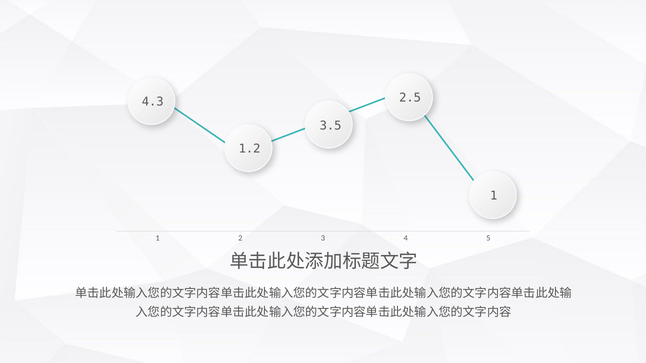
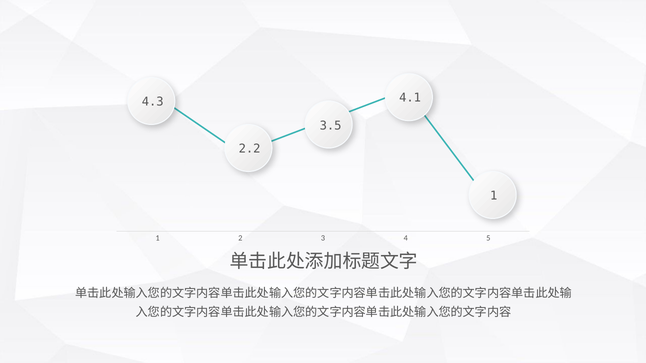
2.5: 2.5 -> 4.1
1.2: 1.2 -> 2.2
